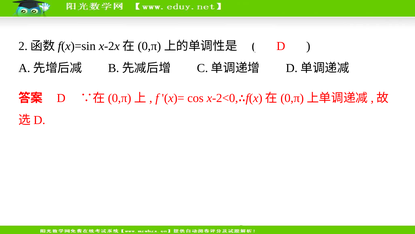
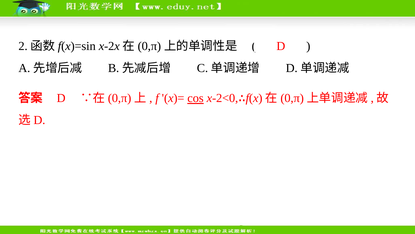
cos underline: none -> present
